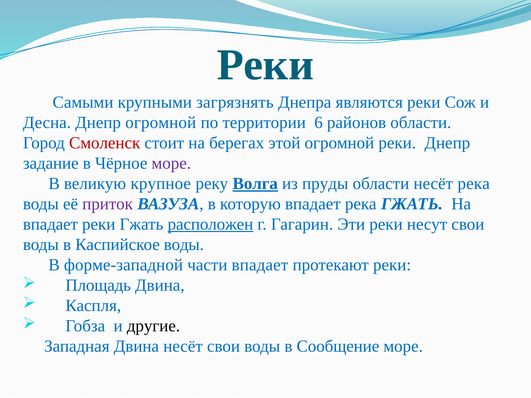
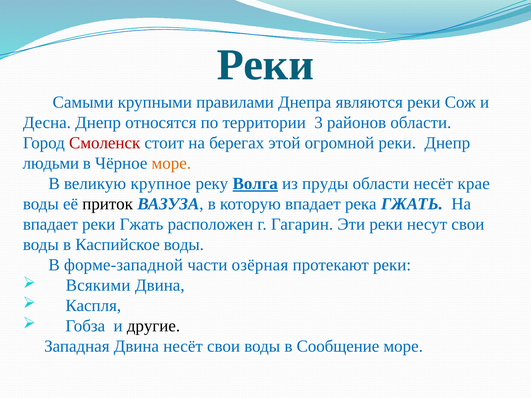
загрязнять: загрязнять -> правилами
Днепр огромной: огромной -> относятся
6: 6 -> 3
задание: задание -> людьми
море at (171, 163) colour: purple -> orange
несёт река: река -> крае
приток colour: purple -> black
расположен underline: present -> none
части впадает: впадает -> озёрная
Площадь: Площадь -> Всякими
